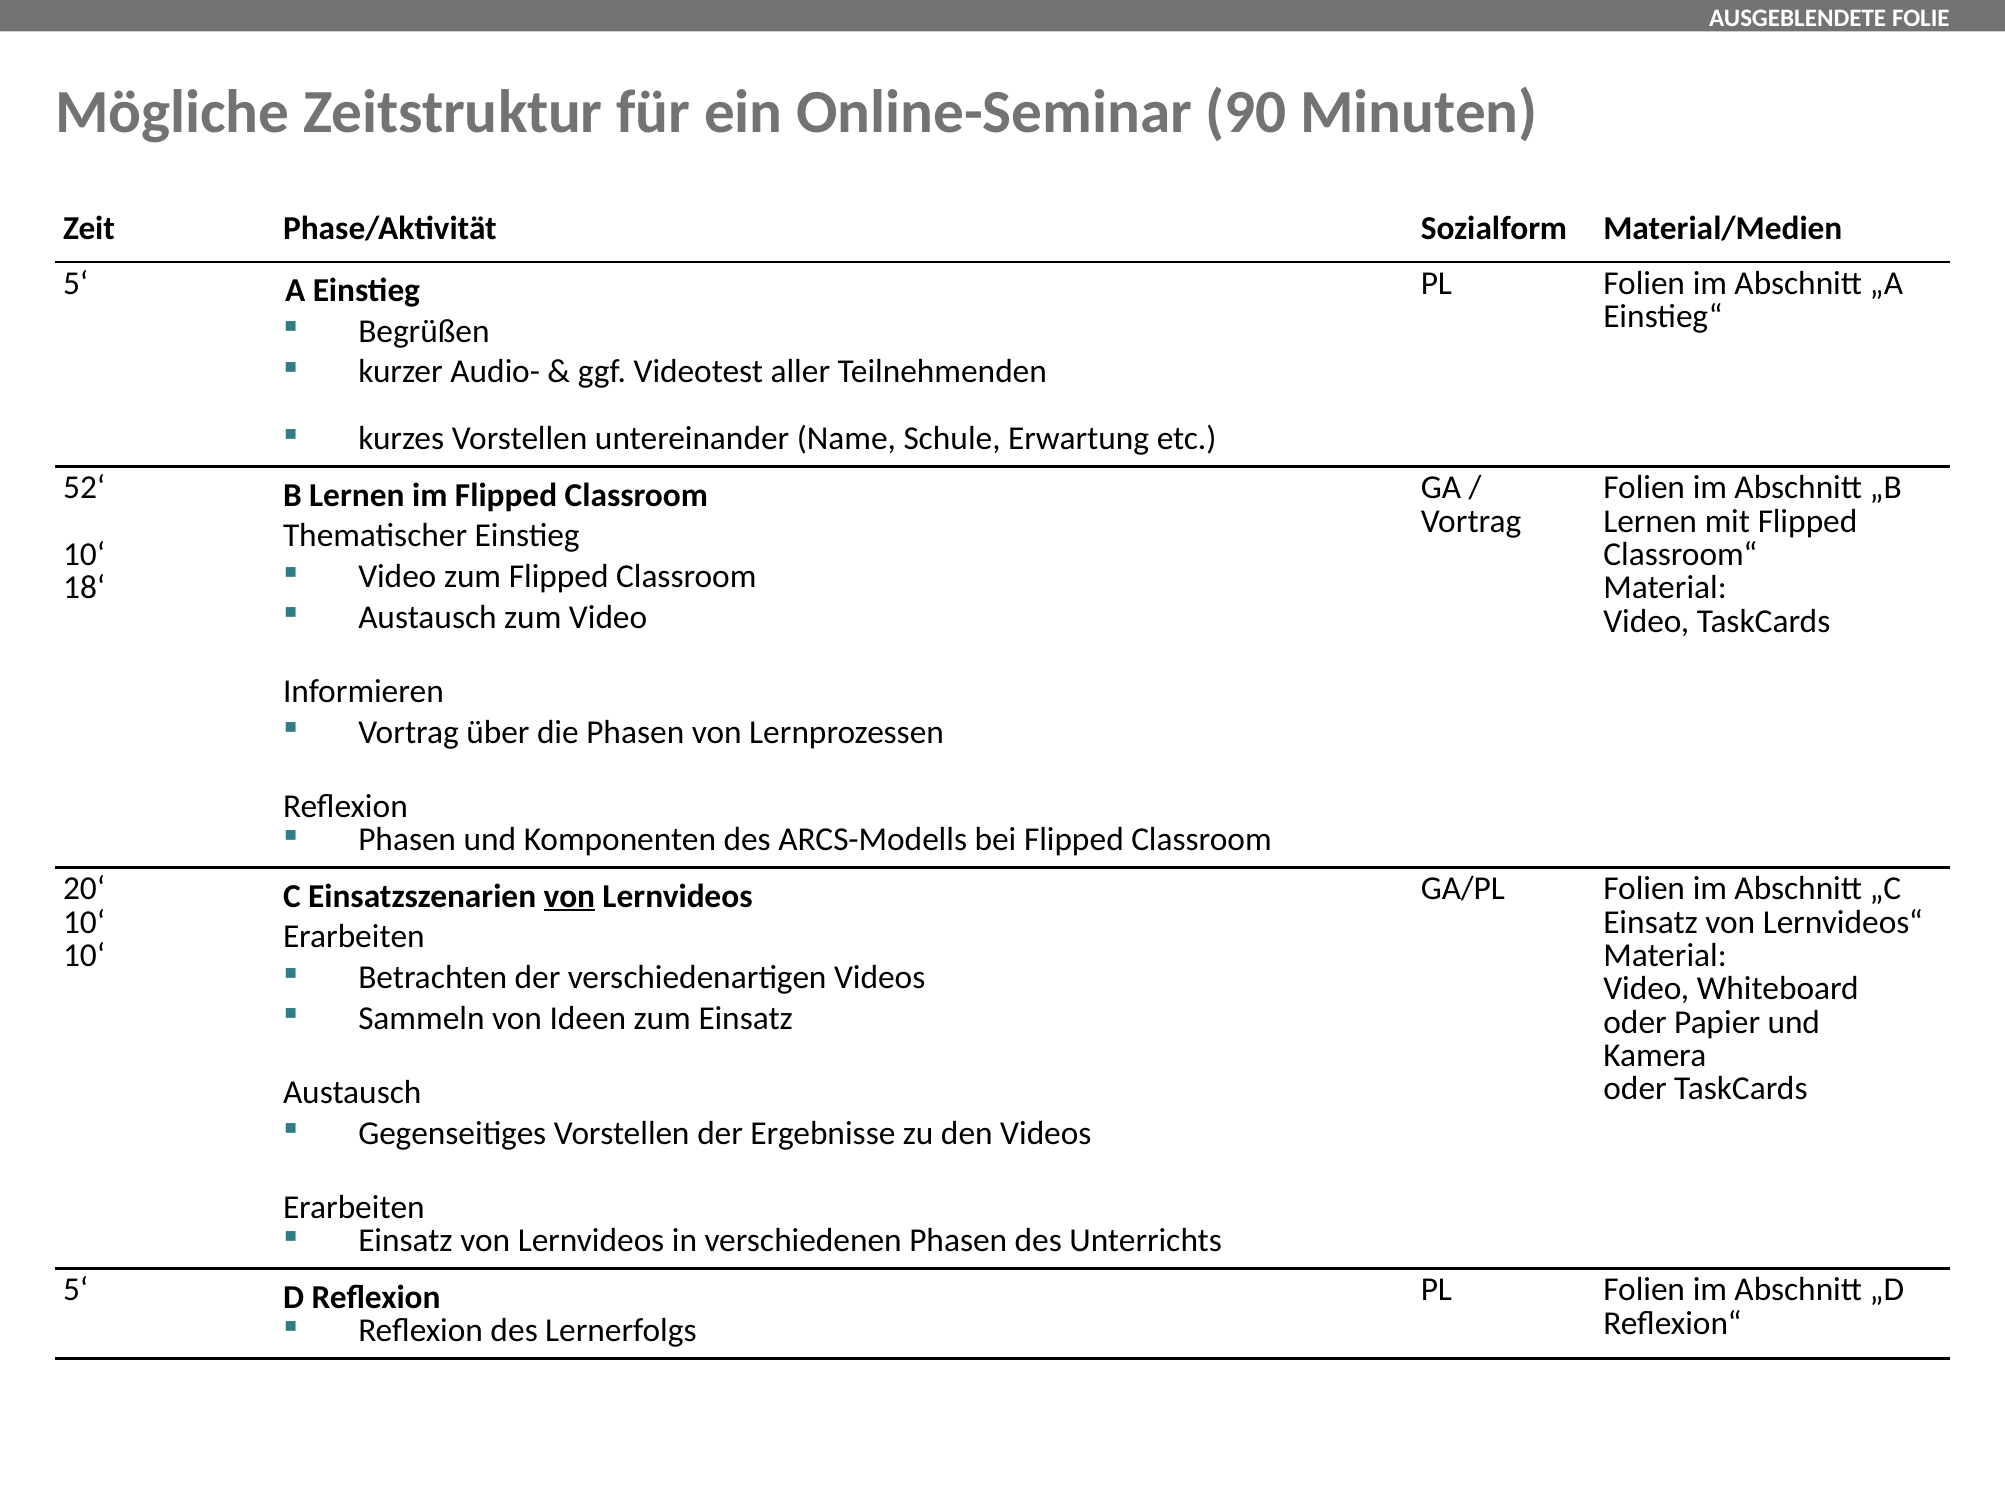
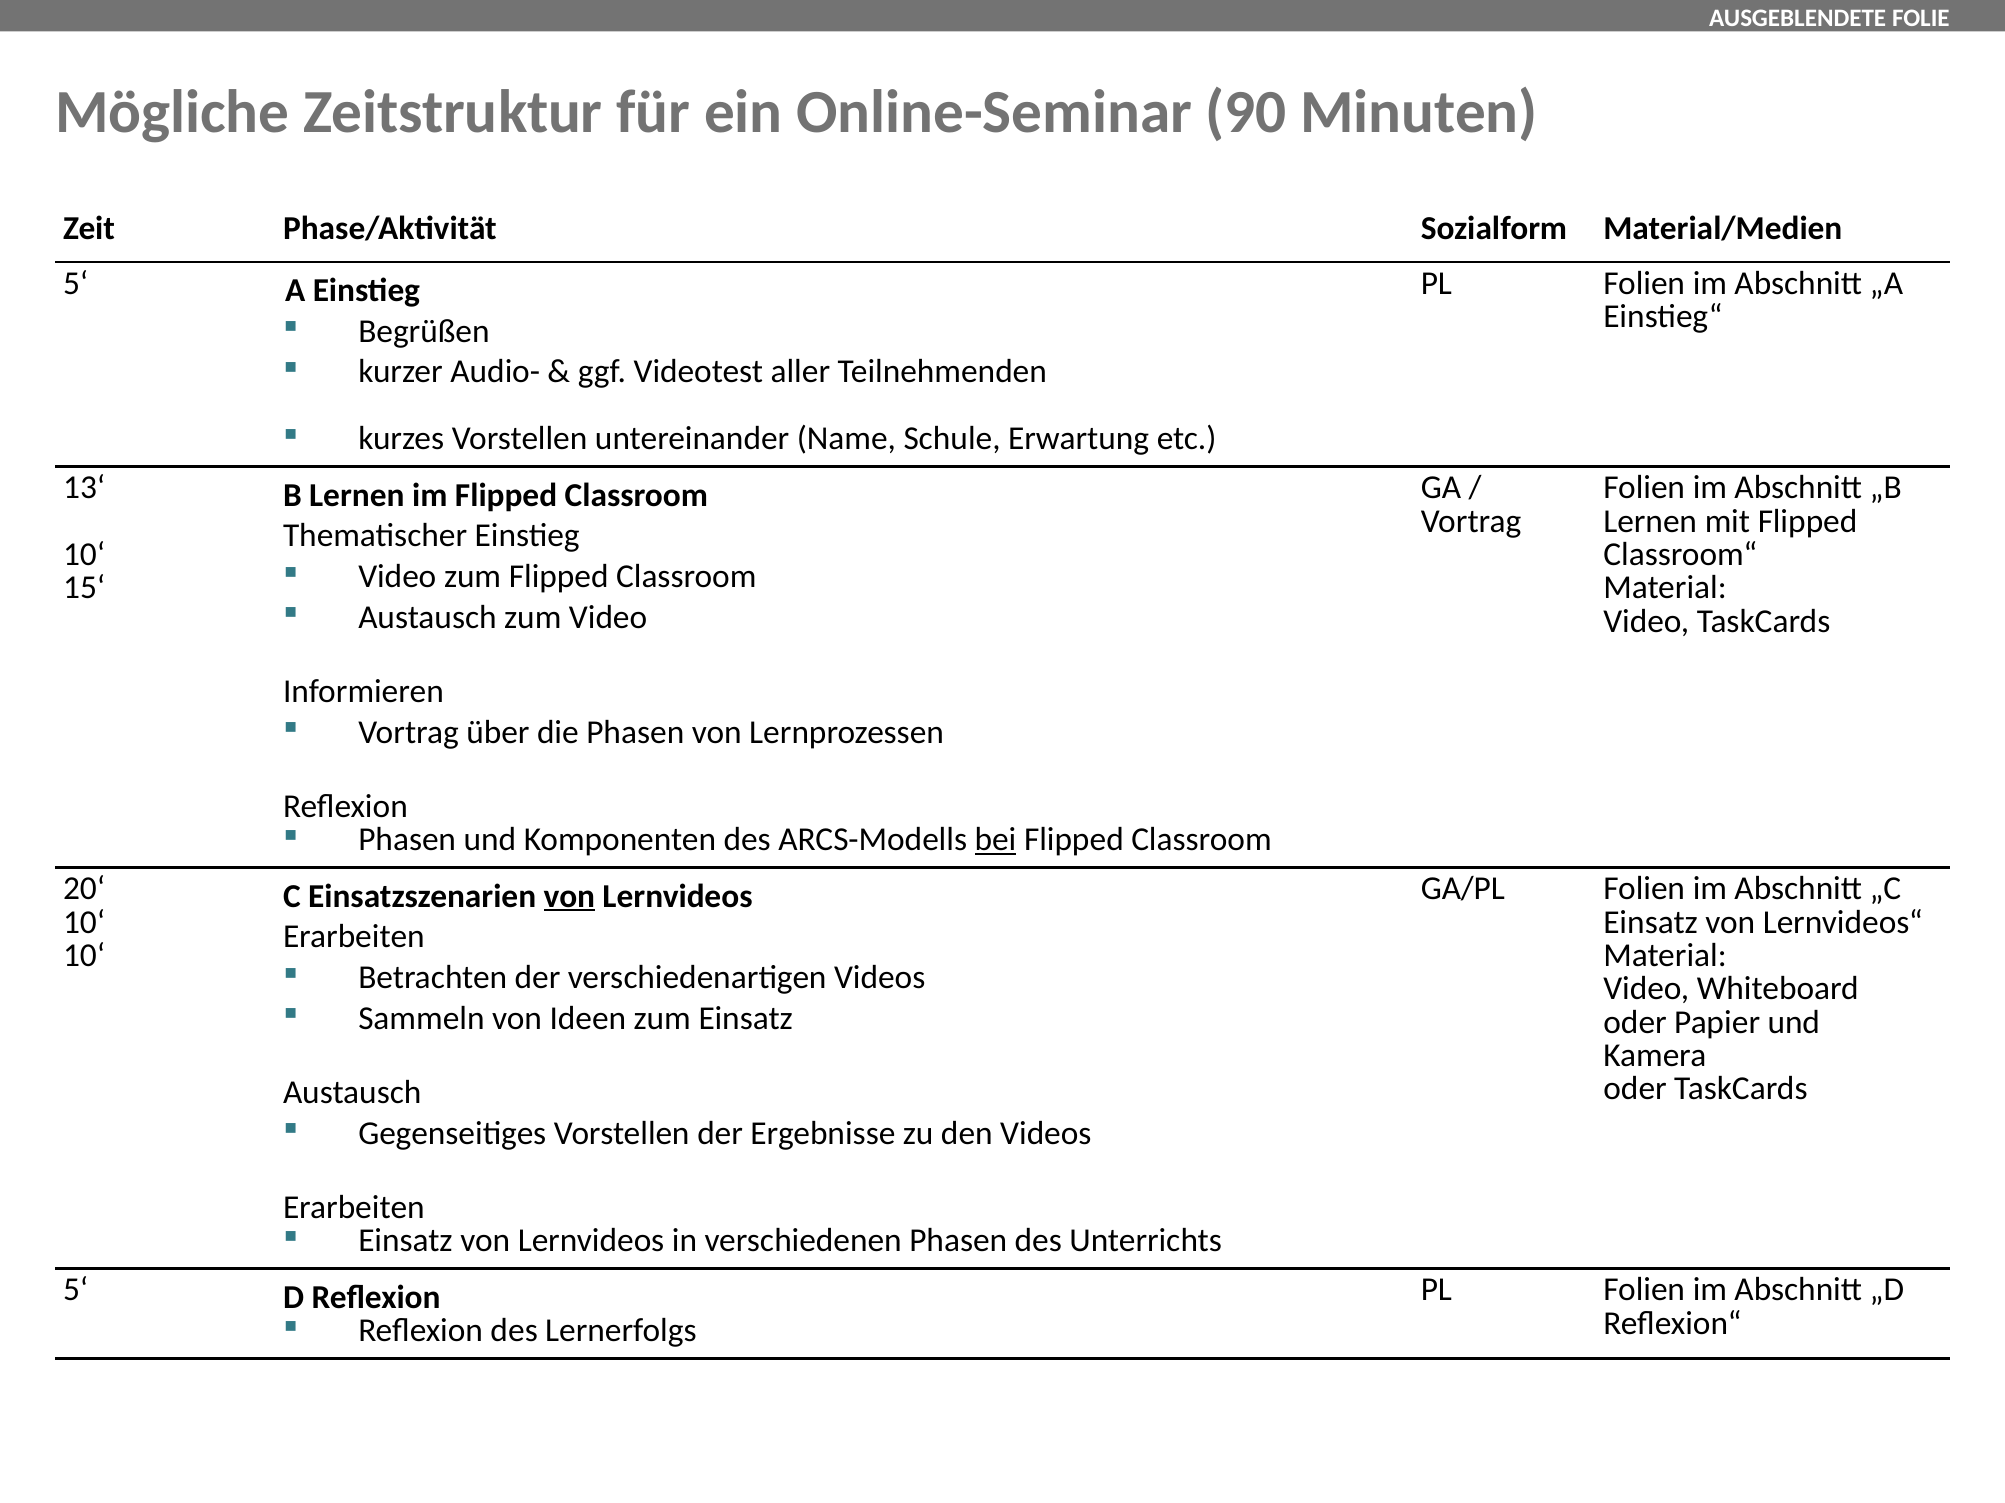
52‘: 52‘ -> 13‘
18‘: 18‘ -> 15‘
bei underline: none -> present
